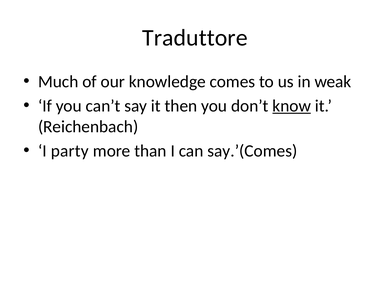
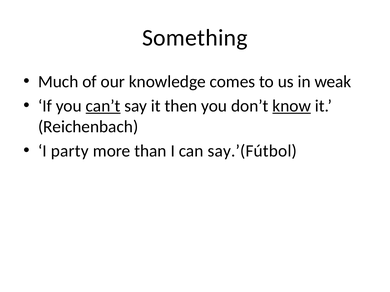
Traduttore: Traduttore -> Something
can’t underline: none -> present
say.’(Comes: say.’(Comes -> say.’(Fútbol
